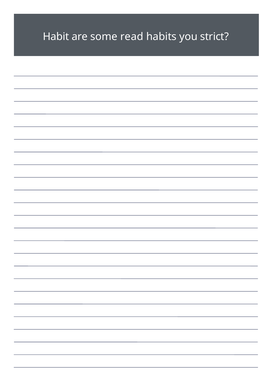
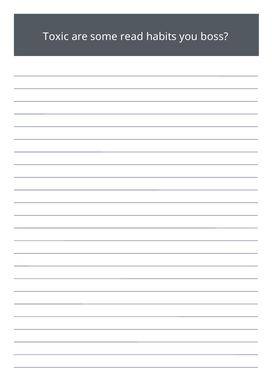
Habit: Habit -> Toxic
strict: strict -> boss
